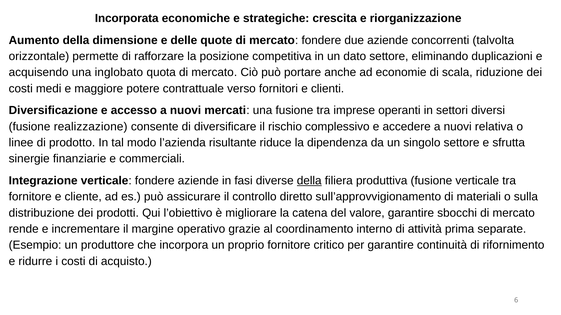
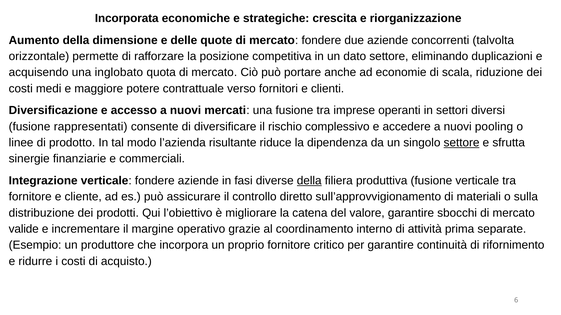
realizzazione: realizzazione -> rappresentati
relativa: relativa -> pooling
settore at (462, 143) underline: none -> present
rende: rende -> valide
